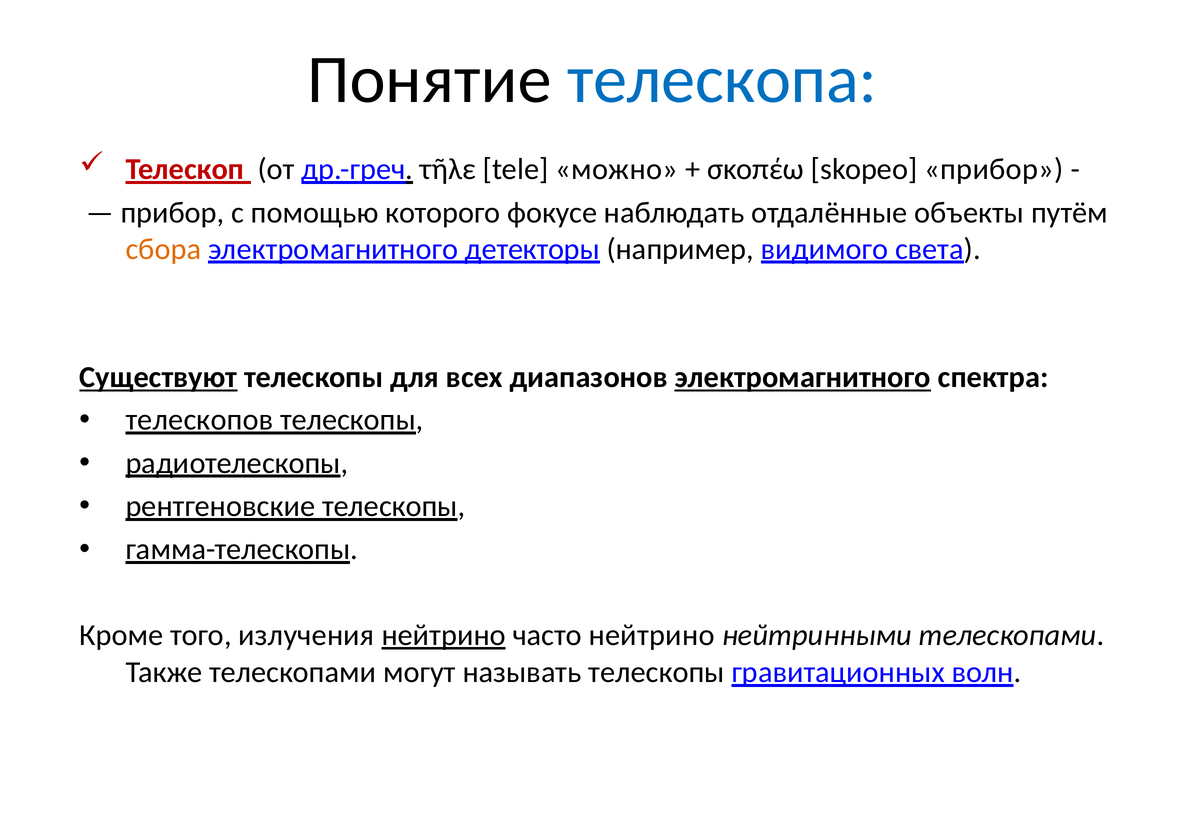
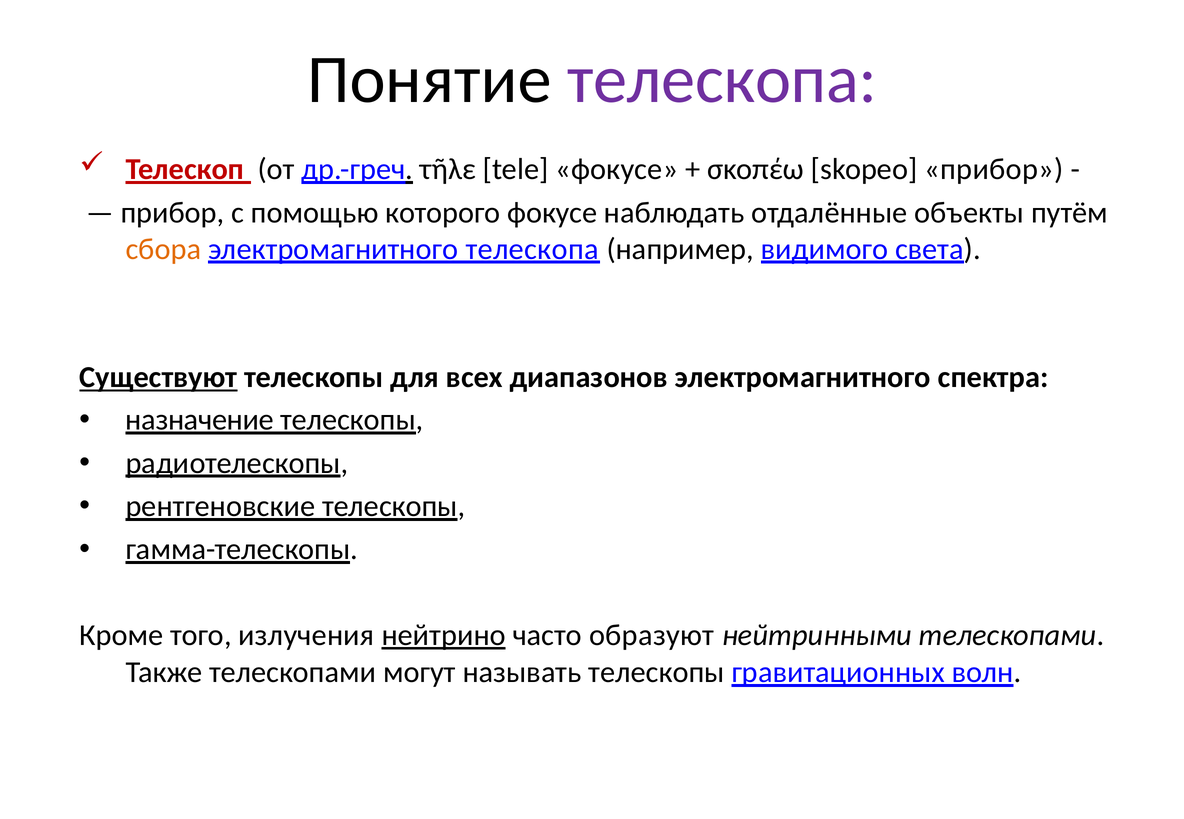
телескопа at (722, 80) colour: blue -> purple
tele можно: можно -> фокусе
электромагнитного детекторы: детекторы -> телескопа
электромагнитного at (803, 378) underline: present -> none
телескопов: телескопов -> назначение
часто нейтрино: нейтрино -> образуют
